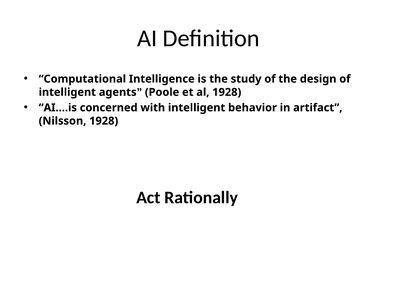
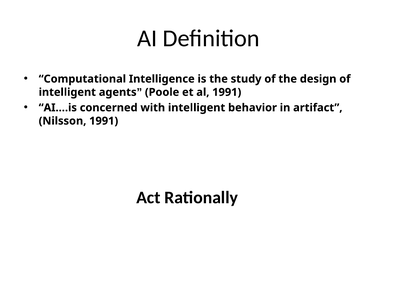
al 1928: 1928 -> 1991
Nilsson 1928: 1928 -> 1991
